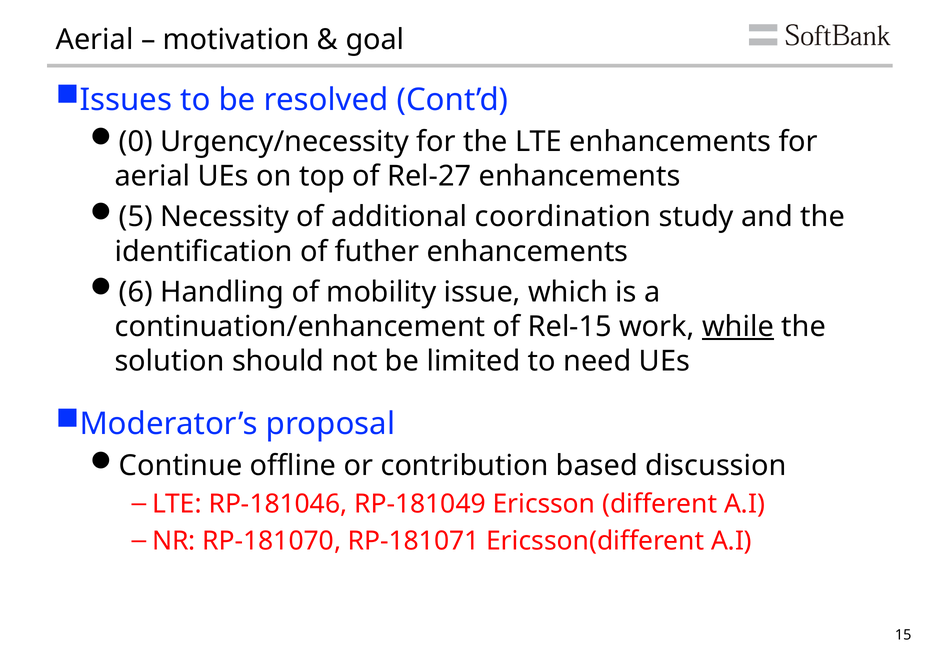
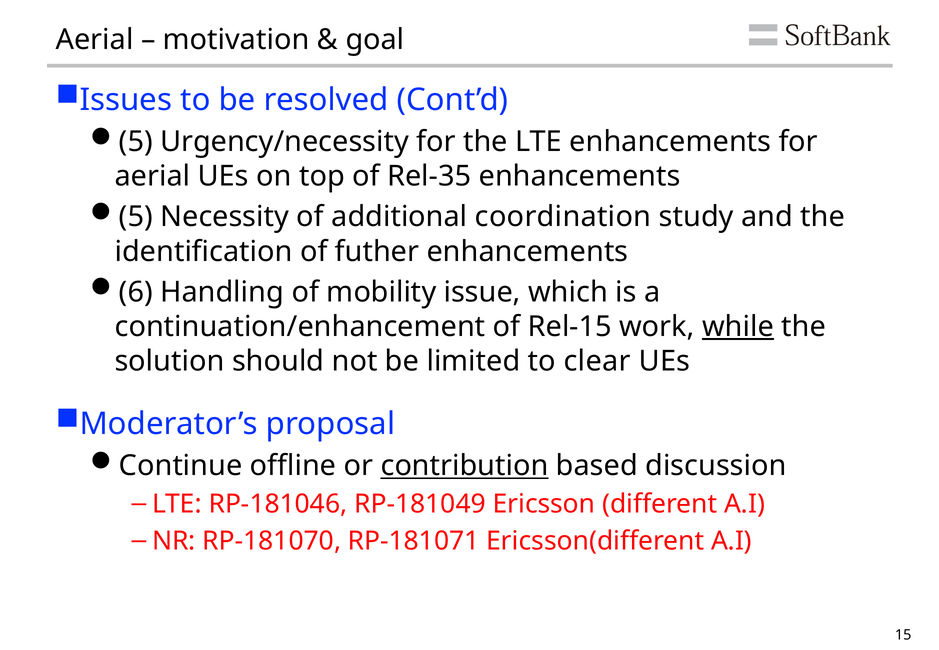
0 at (136, 142): 0 -> 5
Rel-27: Rel-27 -> Rel-35
need: need -> clear
contribution underline: none -> present
